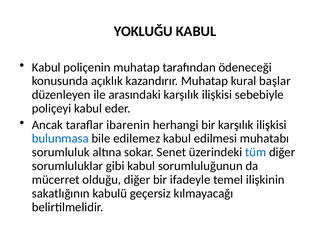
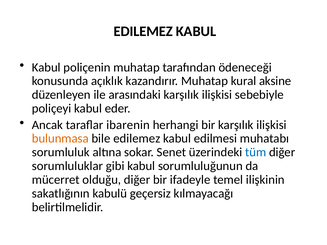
YOKLUĞU at (143, 31): YOKLUĞU -> EDILEMEZ
başlar: başlar -> aksine
bulunmasa colour: blue -> orange
